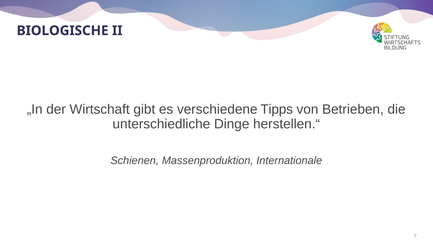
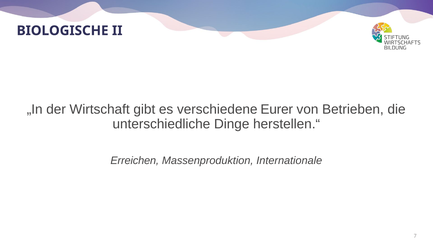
Tipps: Tipps -> Eurer
Schienen: Schienen -> Erreichen
